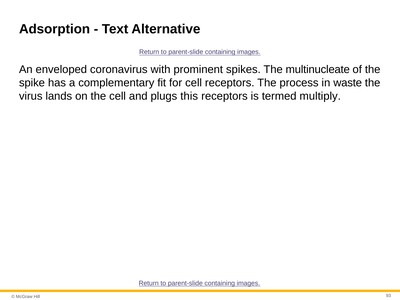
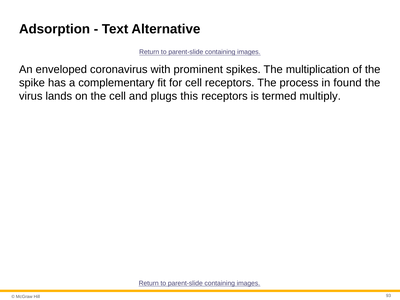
multinucleate: multinucleate -> multiplication
waste: waste -> found
